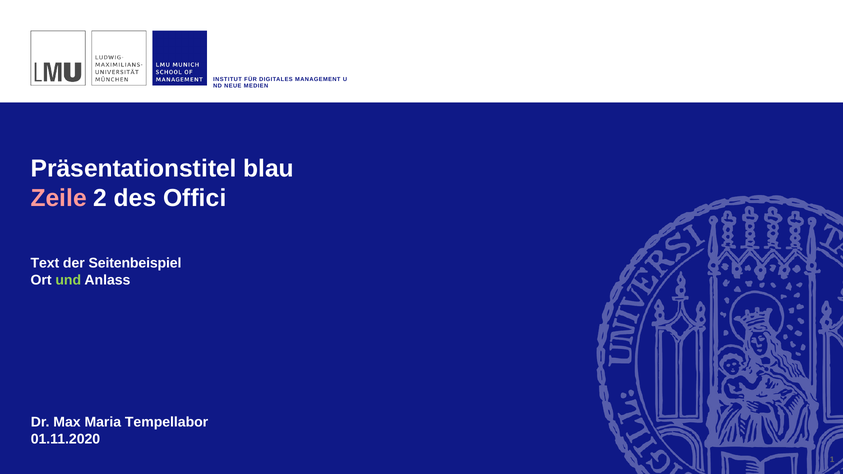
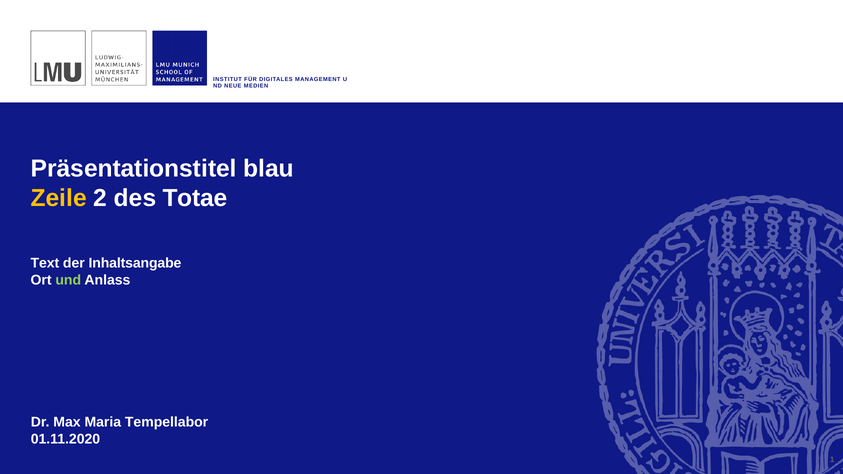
Zeile colour: pink -> yellow
Offici: Offici -> Totae
Seitenbeispiel: Seitenbeispiel -> Inhaltsangabe
